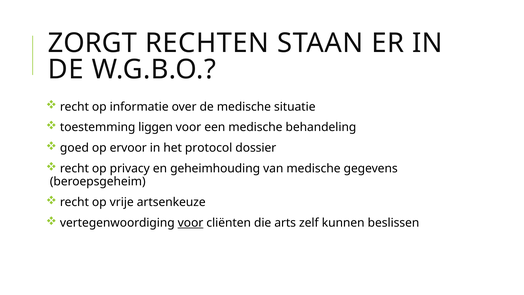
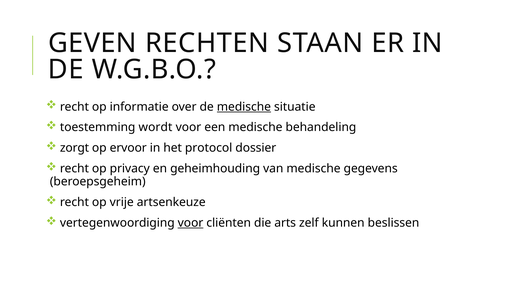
ZORGT: ZORGT -> GEVEN
medische at (244, 107) underline: none -> present
liggen: liggen -> wordt
goed: goed -> zorgt
